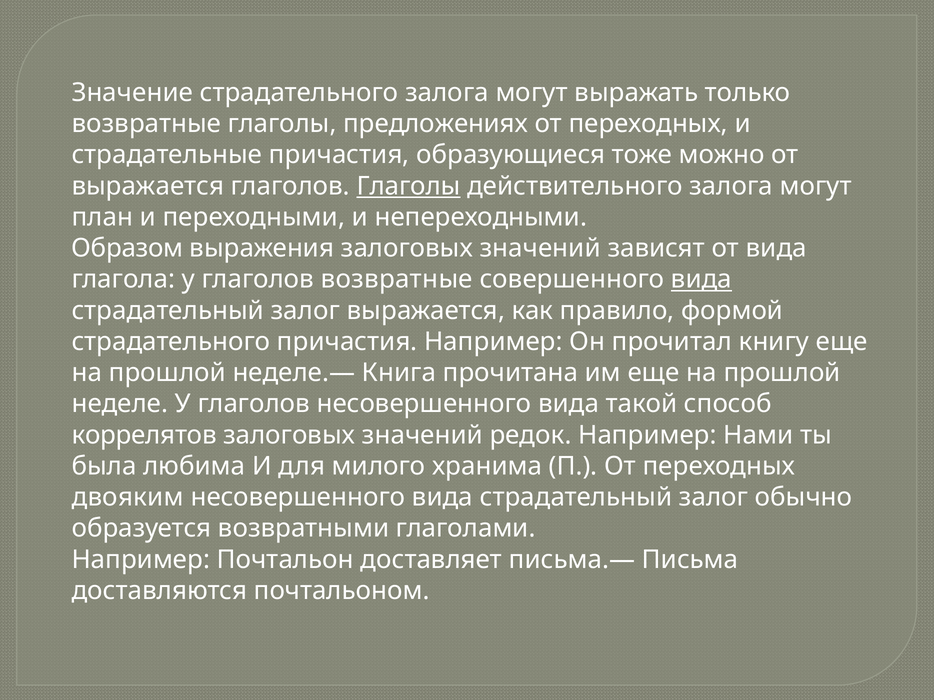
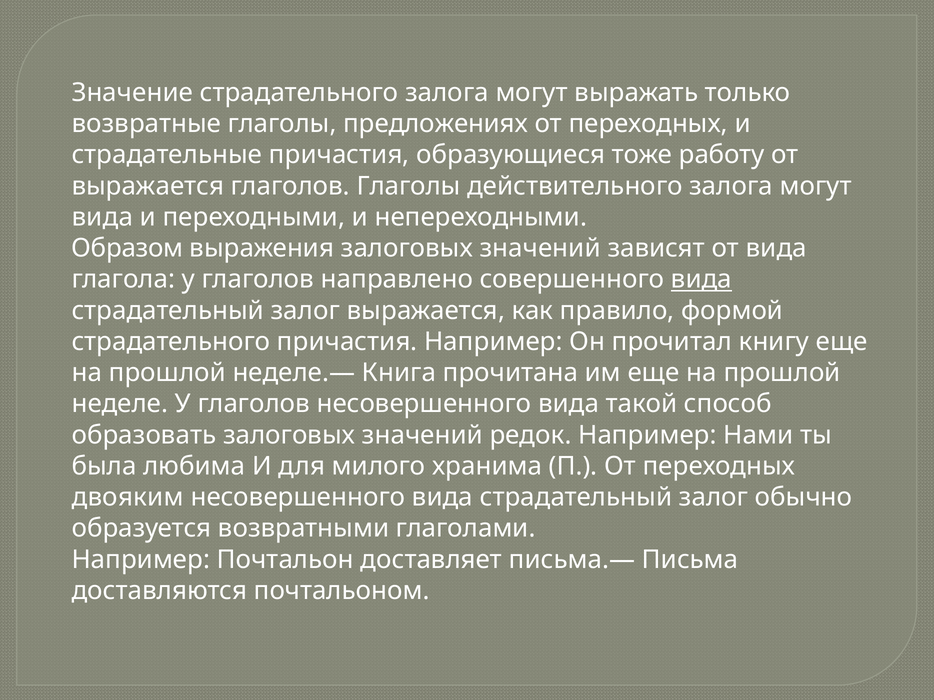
можно: можно -> работу
Глаголы at (409, 186) underline: present -> none
план at (102, 217): план -> вида
глаголов возвратные: возвратные -> направлено
коррелятов: коррелятов -> образовать
